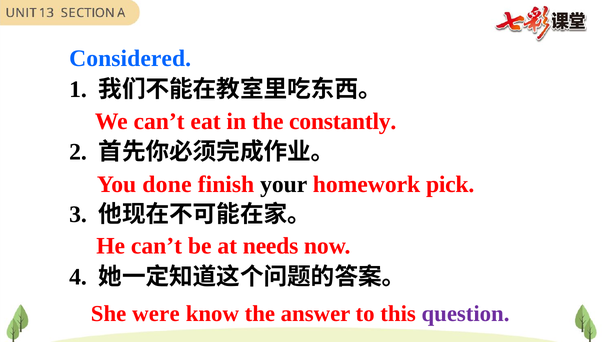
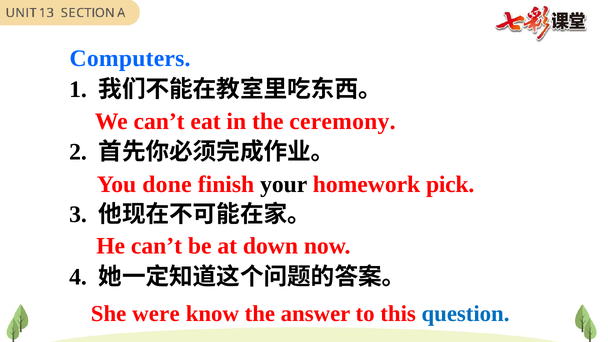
Considered: Considered -> Computers
constantly: constantly -> ceremony
needs: needs -> down
question colour: purple -> blue
